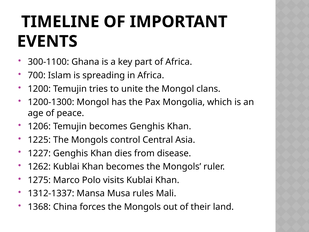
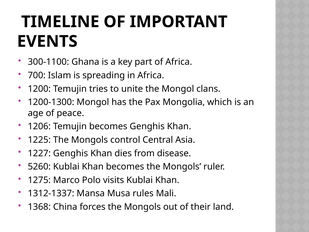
1262: 1262 -> 5260
